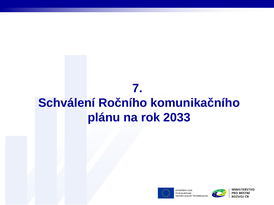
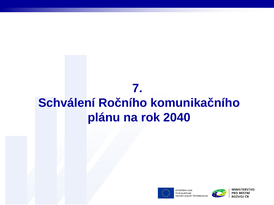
2033: 2033 -> 2040
